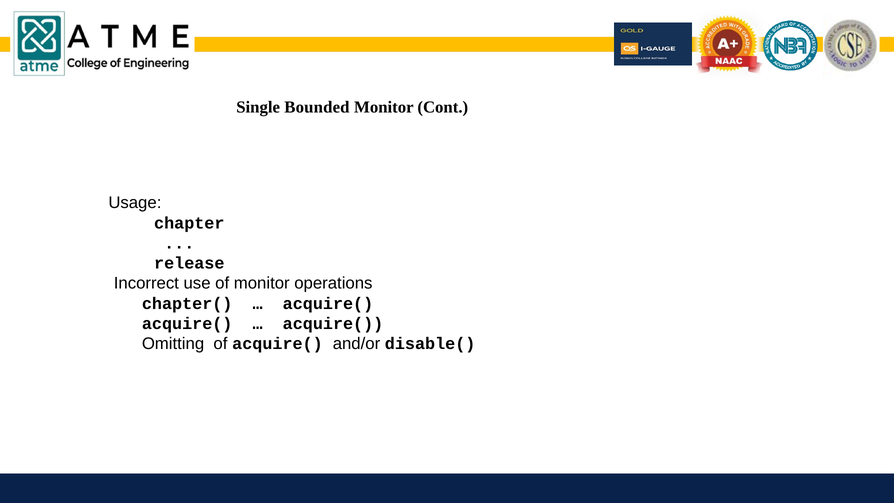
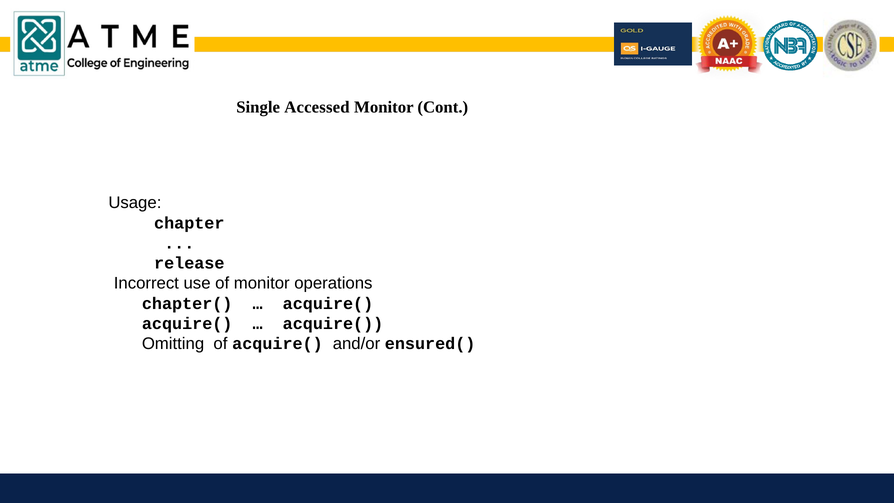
Bounded: Bounded -> Accessed
disable(: disable( -> ensured(
